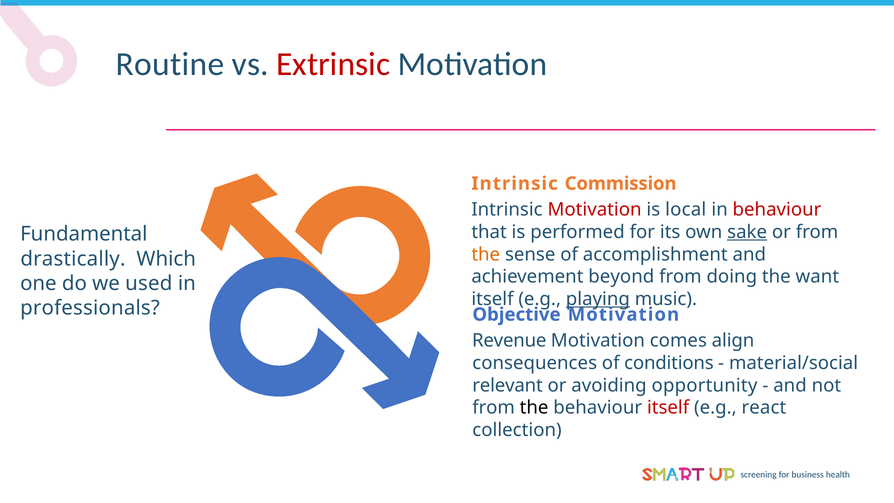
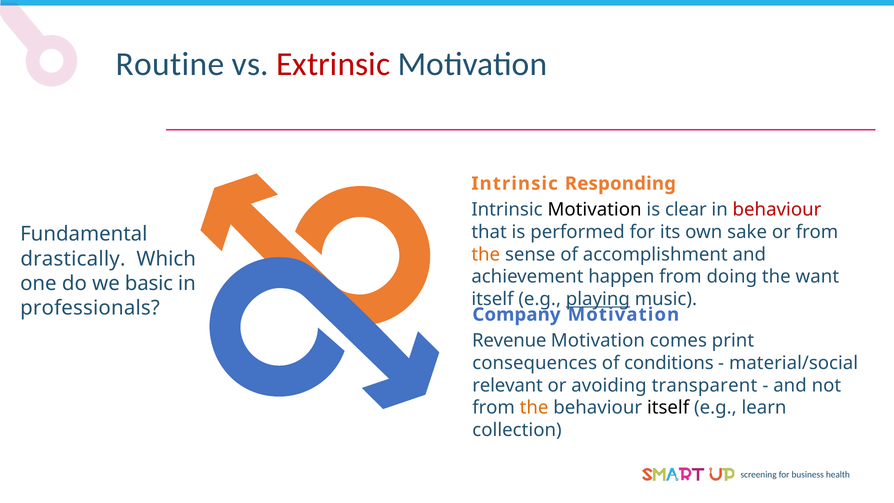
Commission: Commission -> Responding
Motivation at (595, 210) colour: red -> black
local: local -> clear
sake underline: present -> none
beyond: beyond -> happen
used: used -> basic
Objective: Objective -> Company
align: align -> print
opportunity: opportunity -> transparent
the at (534, 408) colour: black -> orange
itself at (668, 408) colour: red -> black
react: react -> learn
